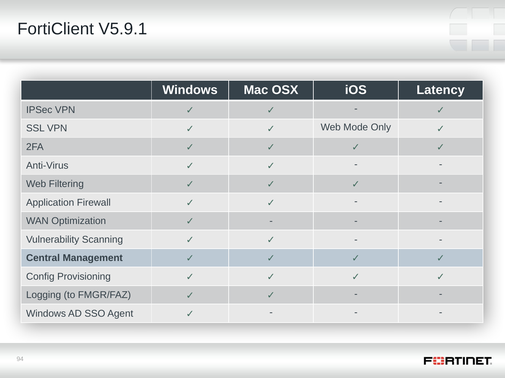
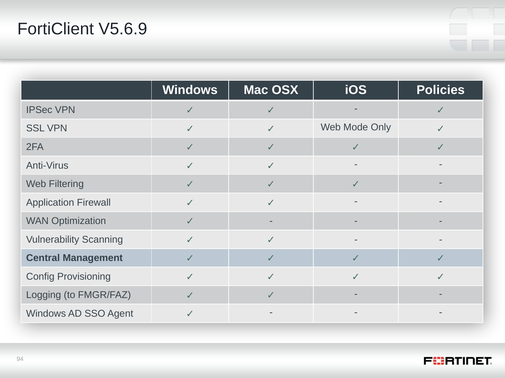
V5.9.1: V5.9.1 -> V5.6.9
Latency: Latency -> Policies
